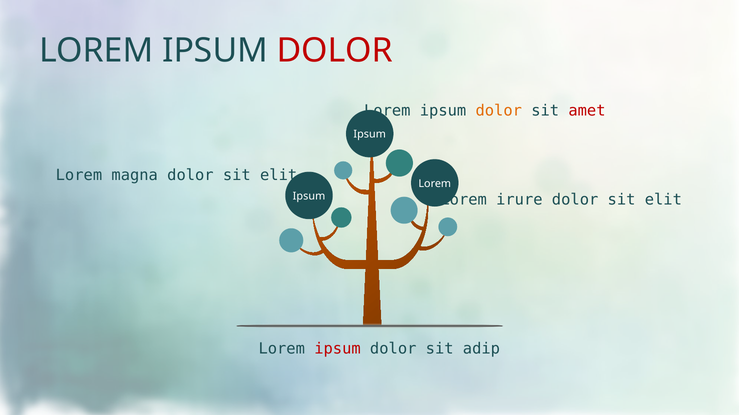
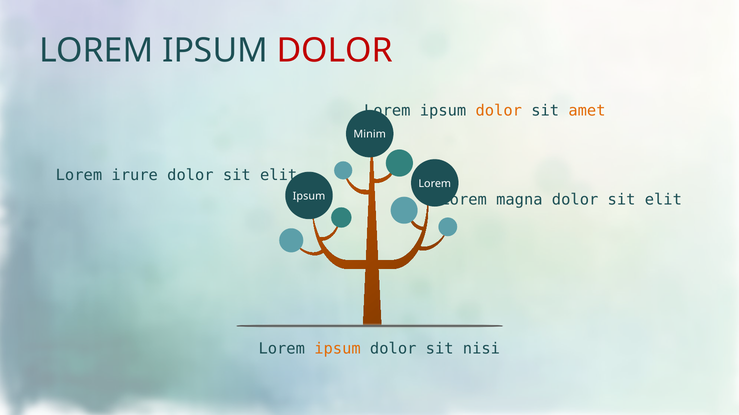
amet colour: red -> orange
Ipsum at (370, 135): Ipsum -> Minim
magna: magna -> irure
irure: irure -> magna
ipsum at (337, 349) colour: red -> orange
adip: adip -> nisi
